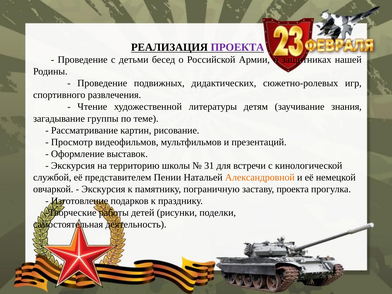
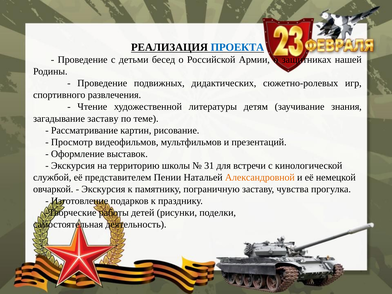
ПРОЕКТА at (237, 47) colour: purple -> blue
загадывание группы: группы -> заставу
заставу проекта: проекта -> чувства
